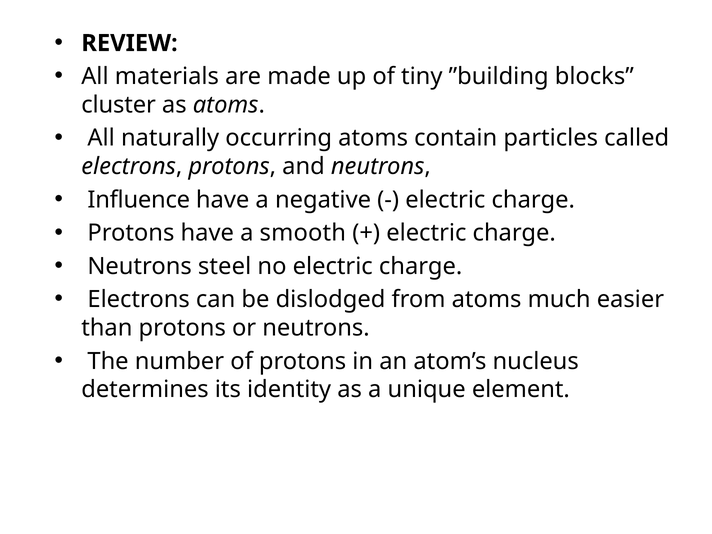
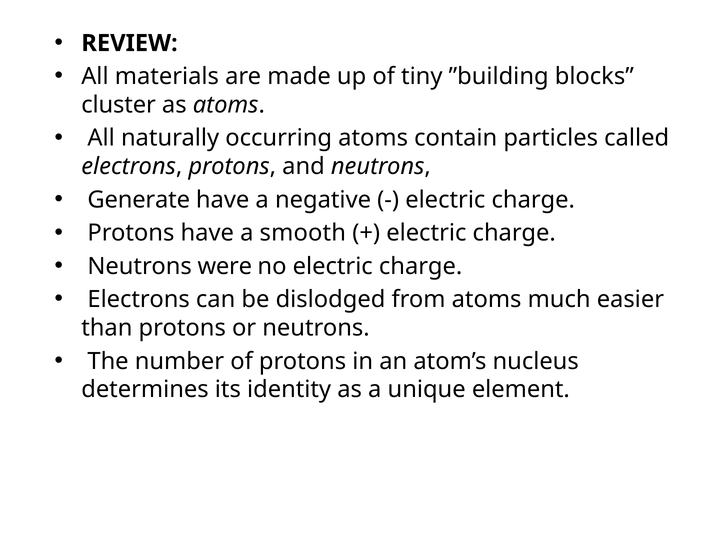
Influence: Influence -> Generate
steel: steel -> were
